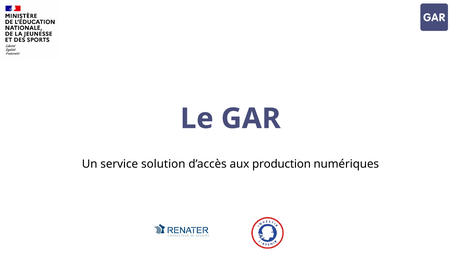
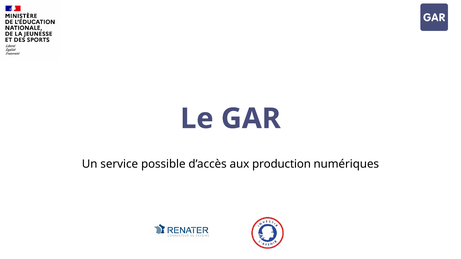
solution: solution -> possible
